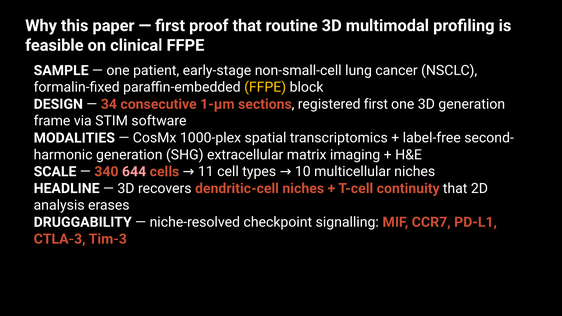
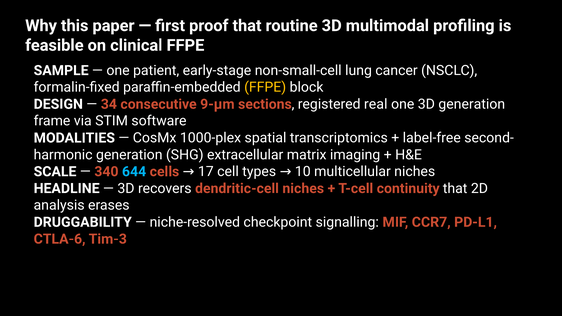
1-µm: 1-µm -> 9-µm
registered first: first -> real
644 colour: pink -> light blue
11: 11 -> 17
CTLA-3: CTLA-3 -> CTLA-6
